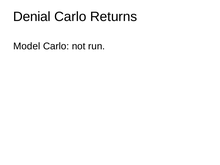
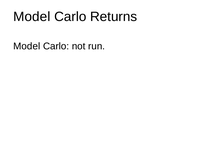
Denial at (32, 17): Denial -> Model
